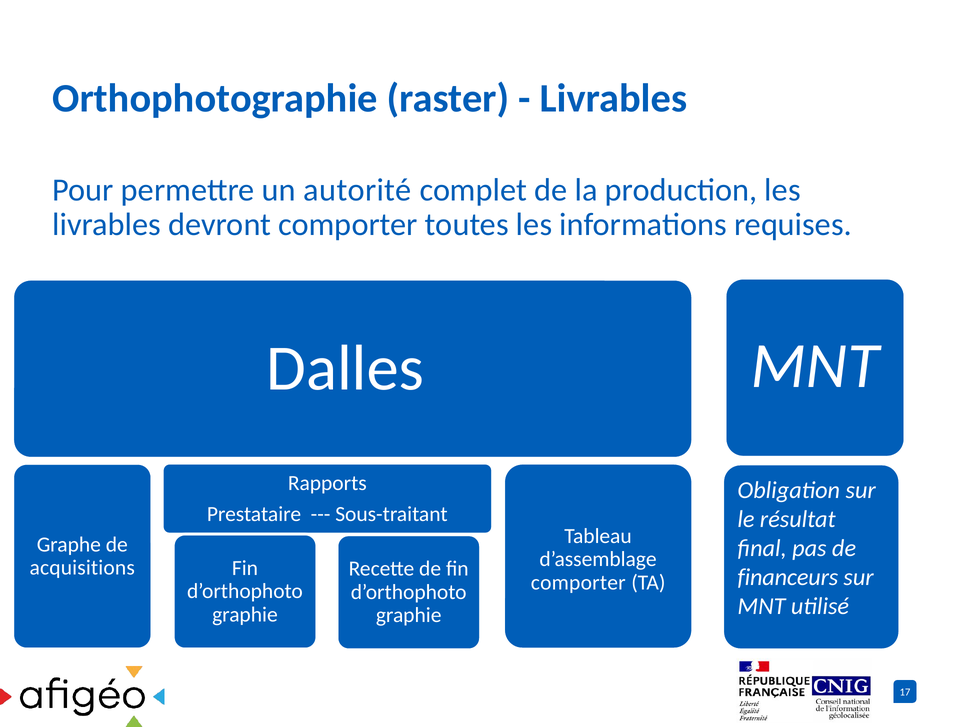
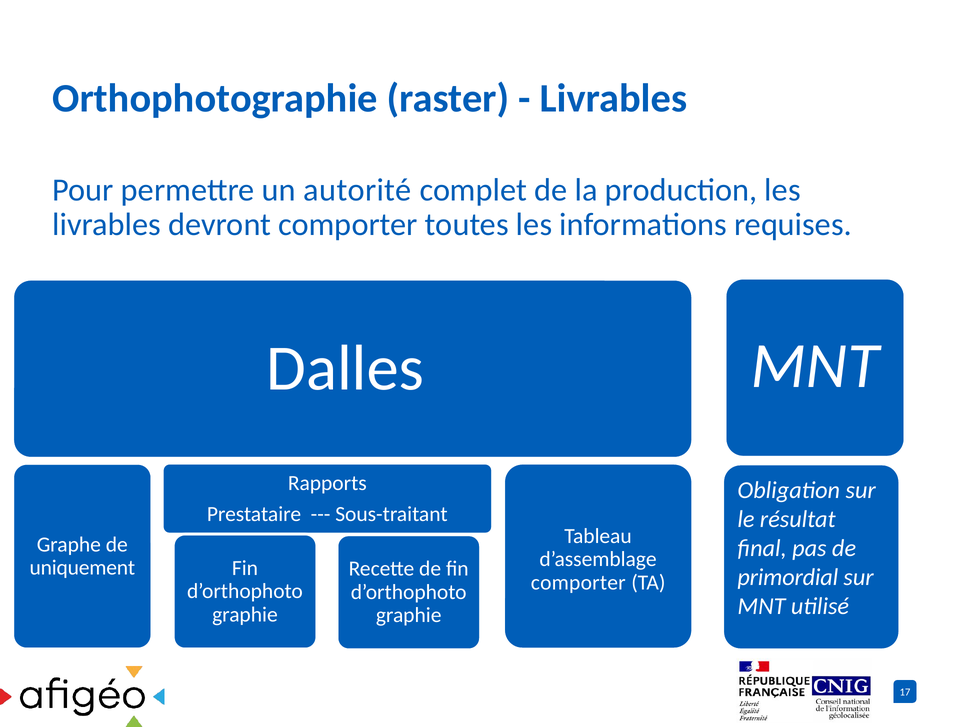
acquisitions: acquisitions -> uniquement
financeurs: financeurs -> primordial
